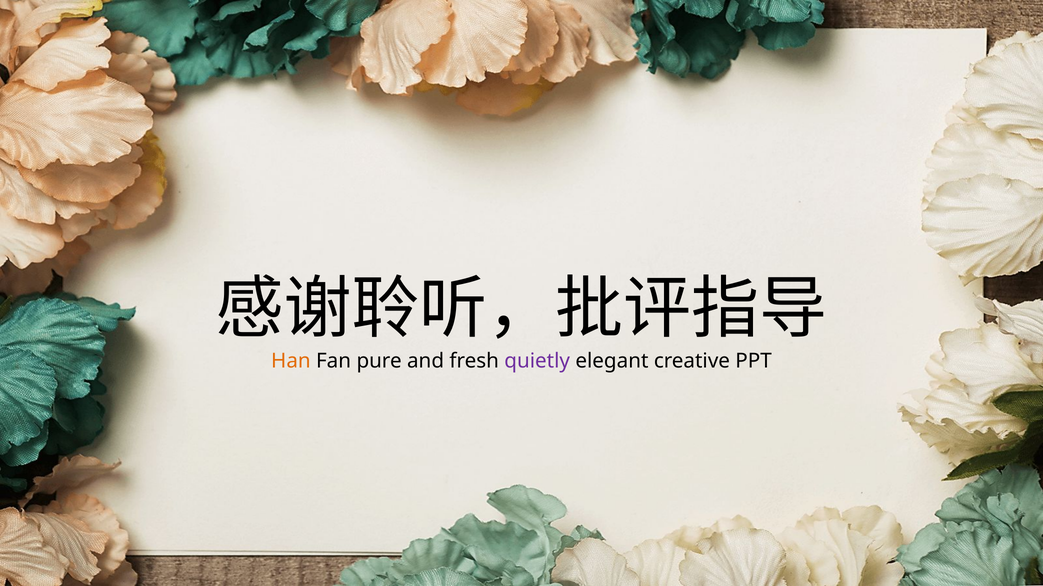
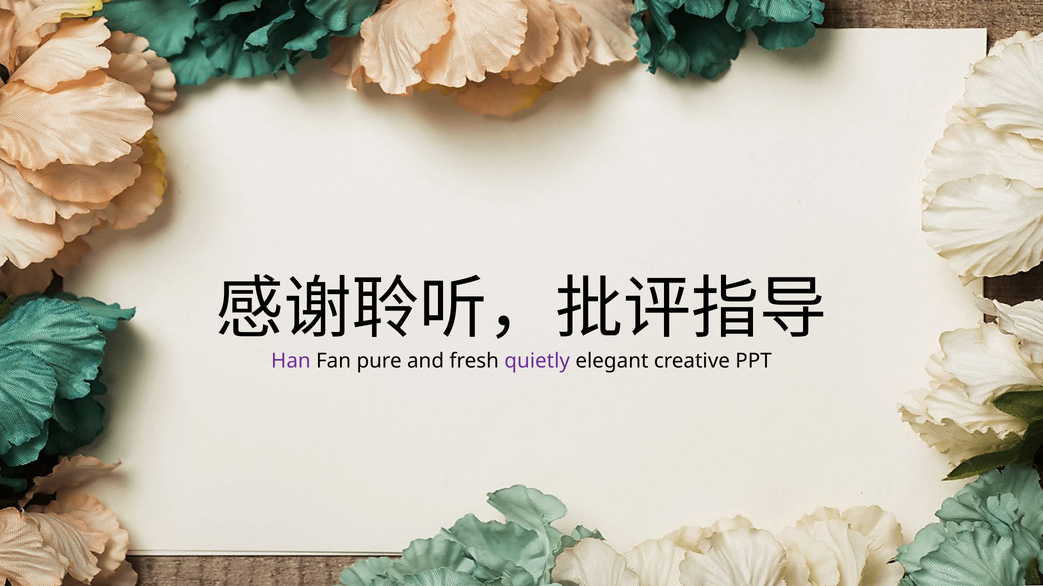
Han colour: orange -> purple
